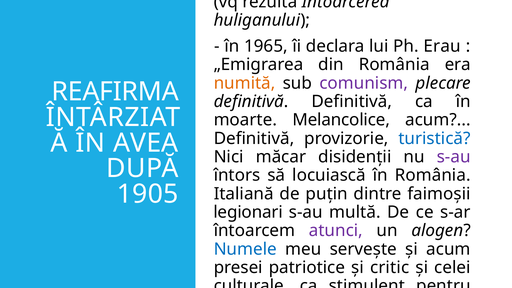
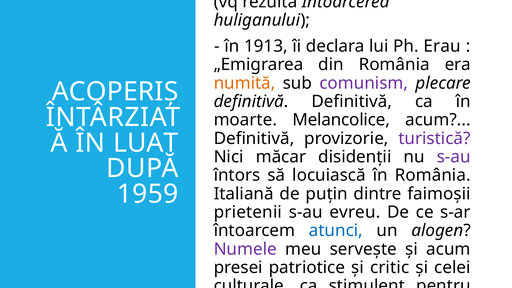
1965: 1965 -> 1913
REAFIRMA: REAFIRMA -> ACOPERIȘ
turistică colour: blue -> purple
AVEA: AVEA -> LUAT
1905: 1905 -> 1959
legionari: legionari -> prietenii
multă: multă -> evreu
atunci colour: purple -> blue
Numele colour: blue -> purple
